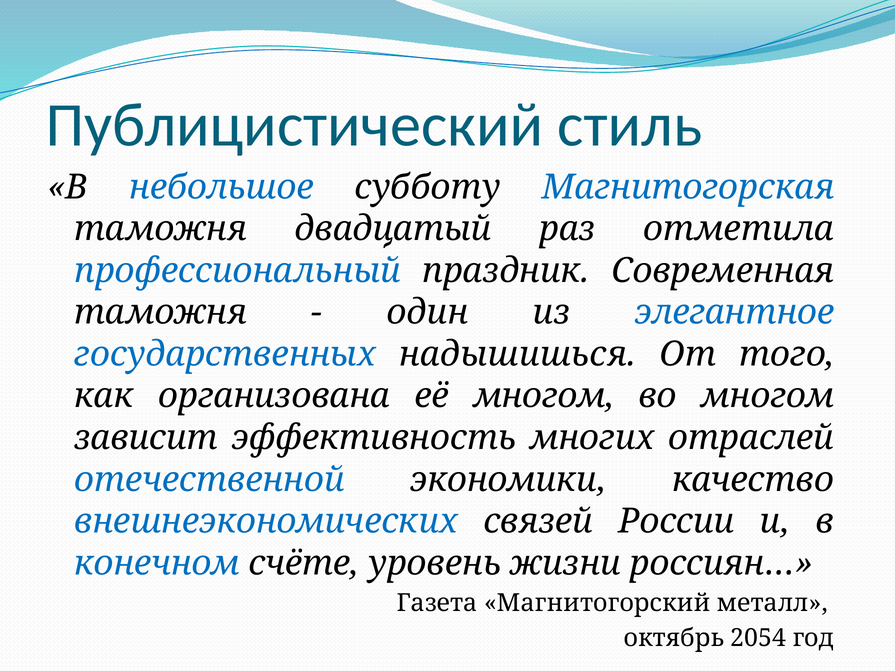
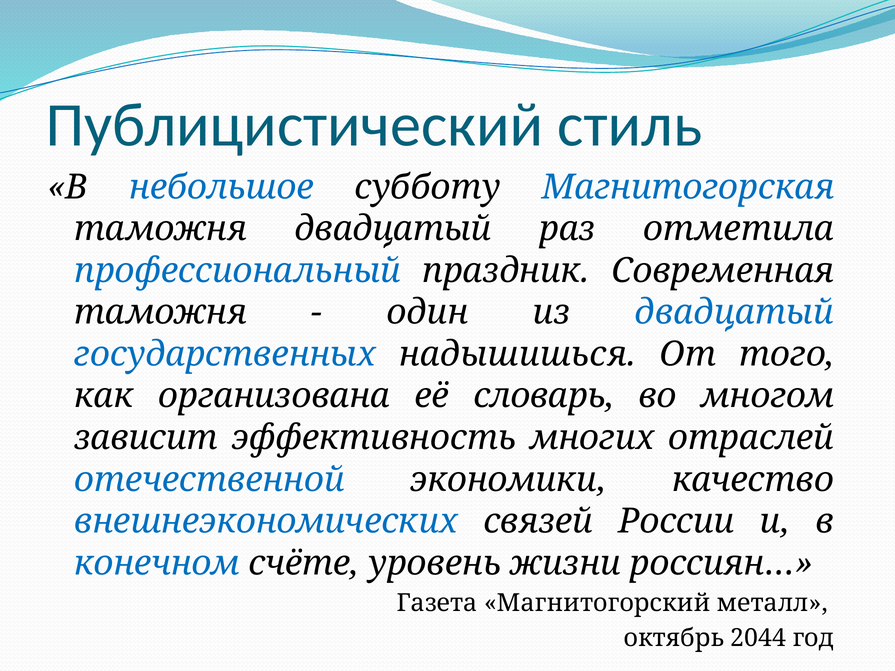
из элегантное: элегантное -> двадцатый
её многом: многом -> словарь
2054: 2054 -> 2044
